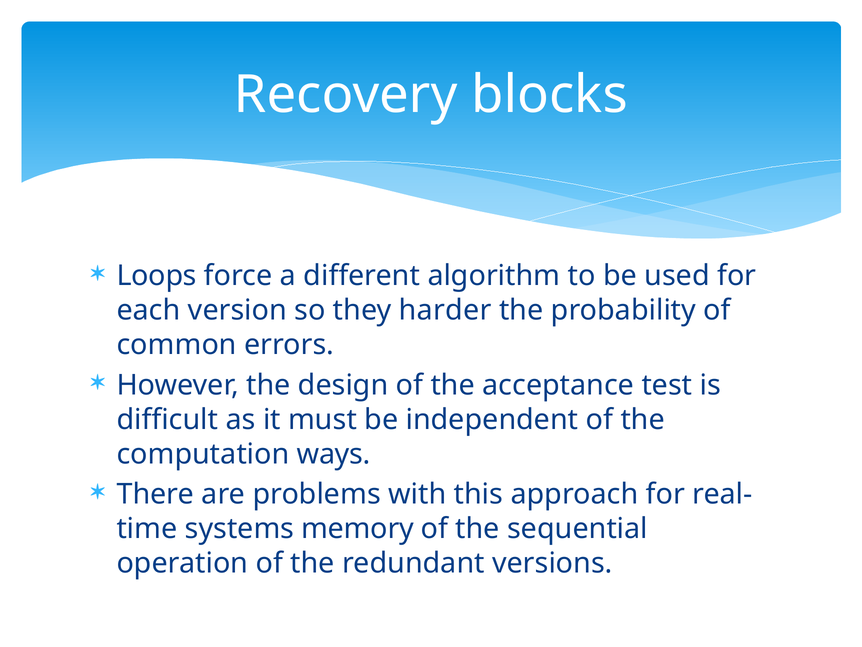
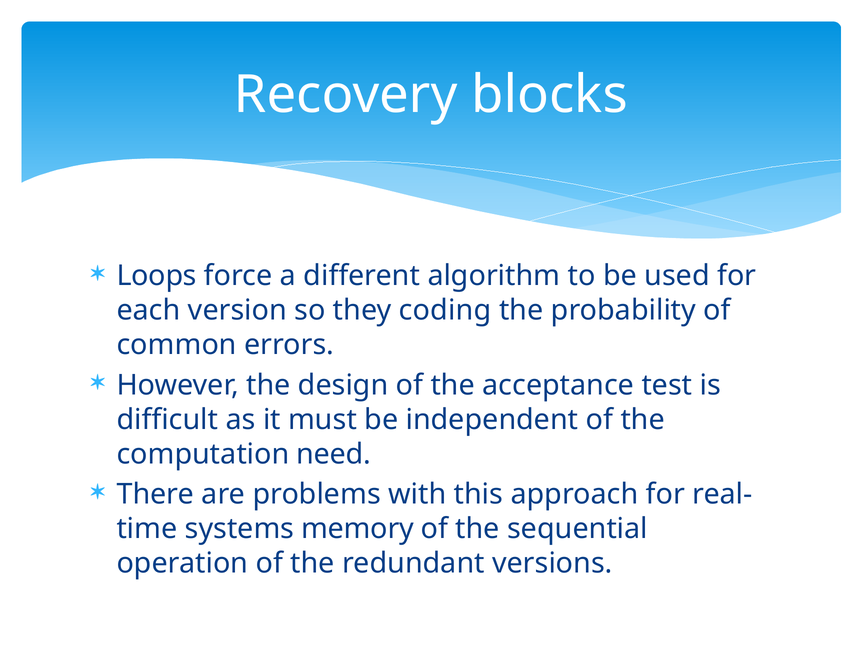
harder: harder -> coding
ways: ways -> need
